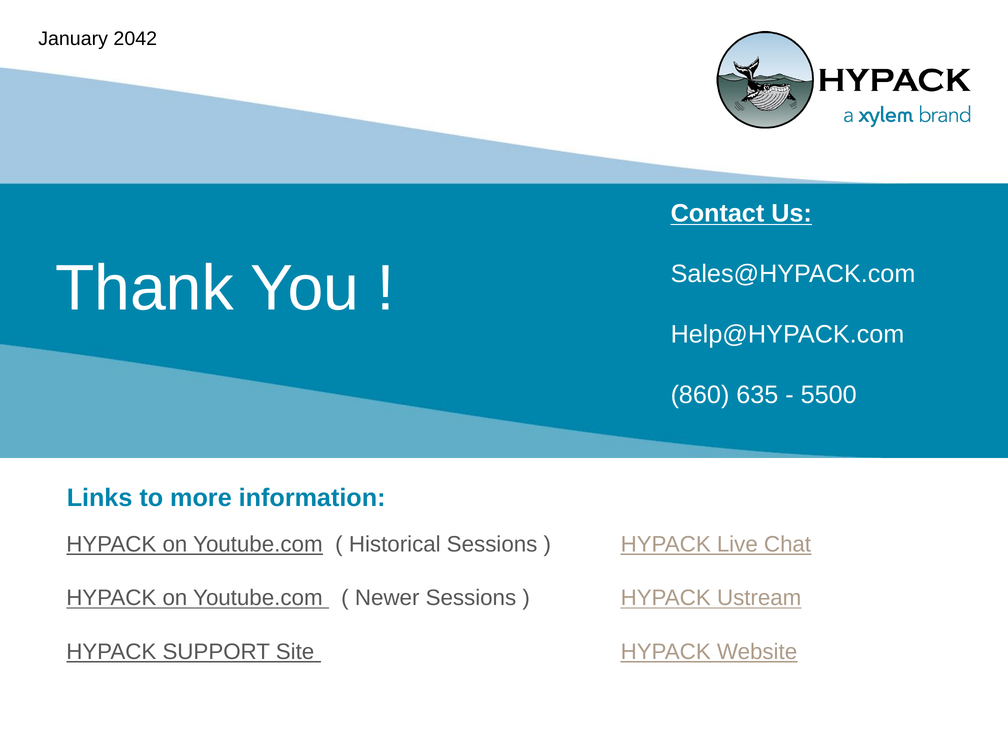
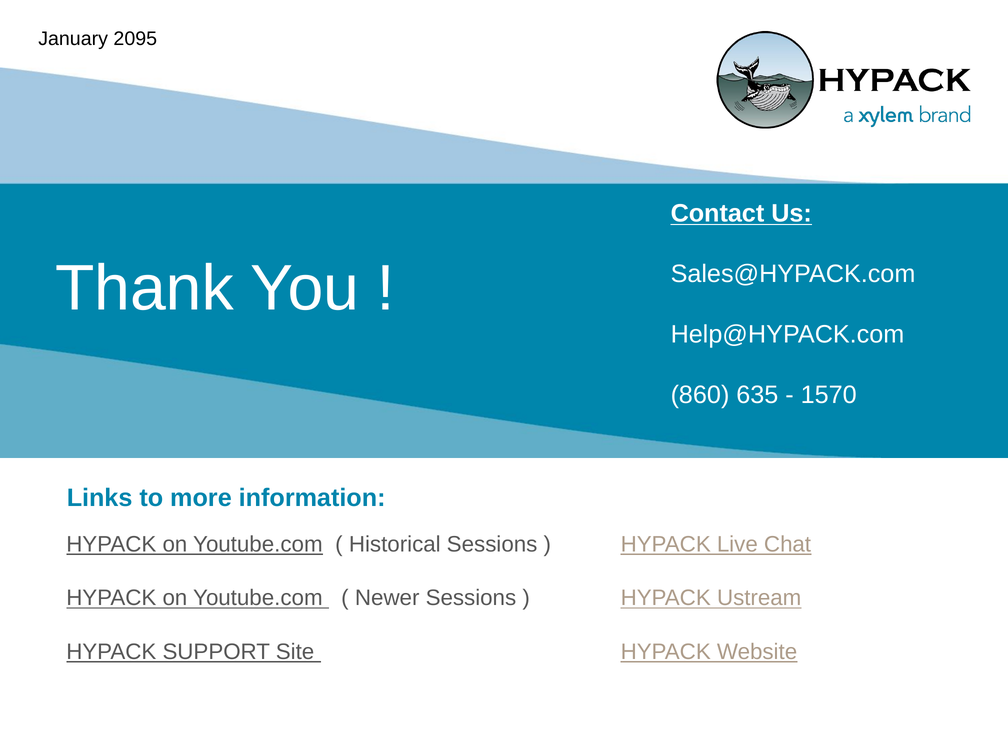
2042: 2042 -> 2095
5500: 5500 -> 1570
